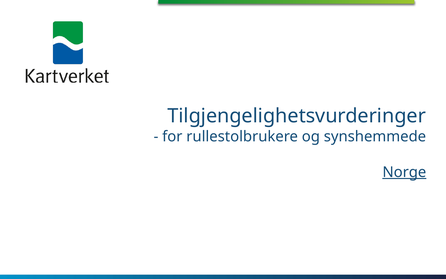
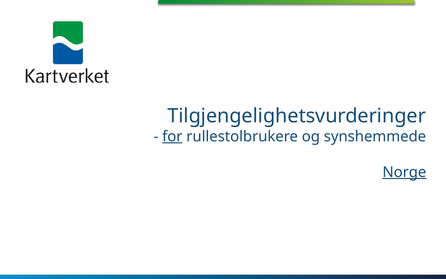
for underline: none -> present
